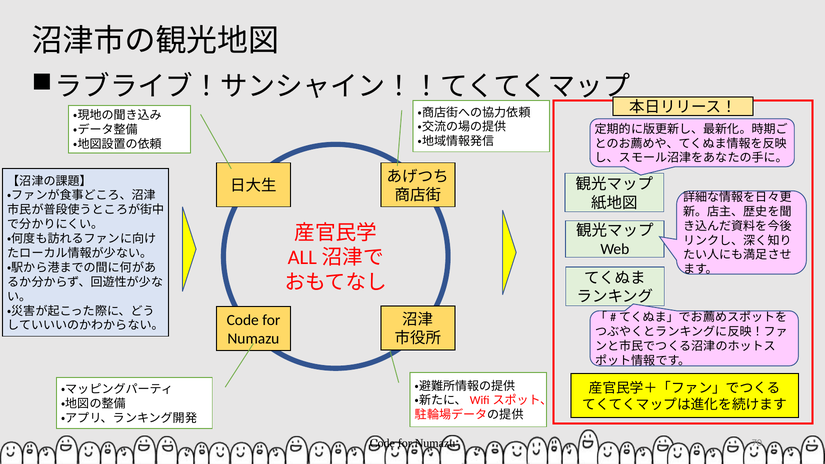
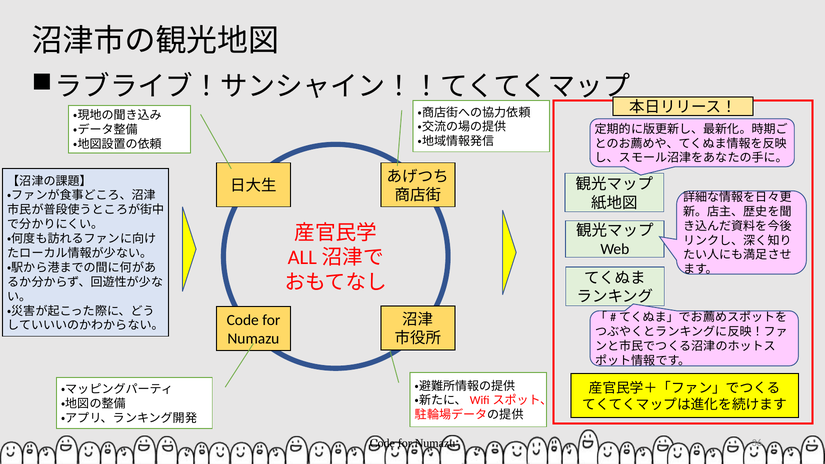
70: 70 -> 36
